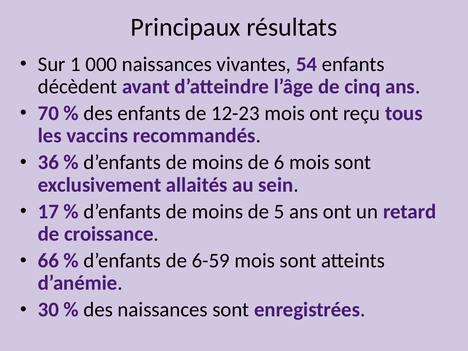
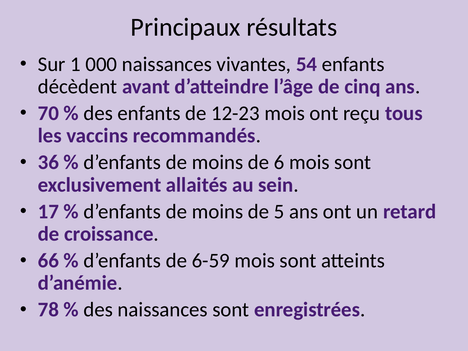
30: 30 -> 78
